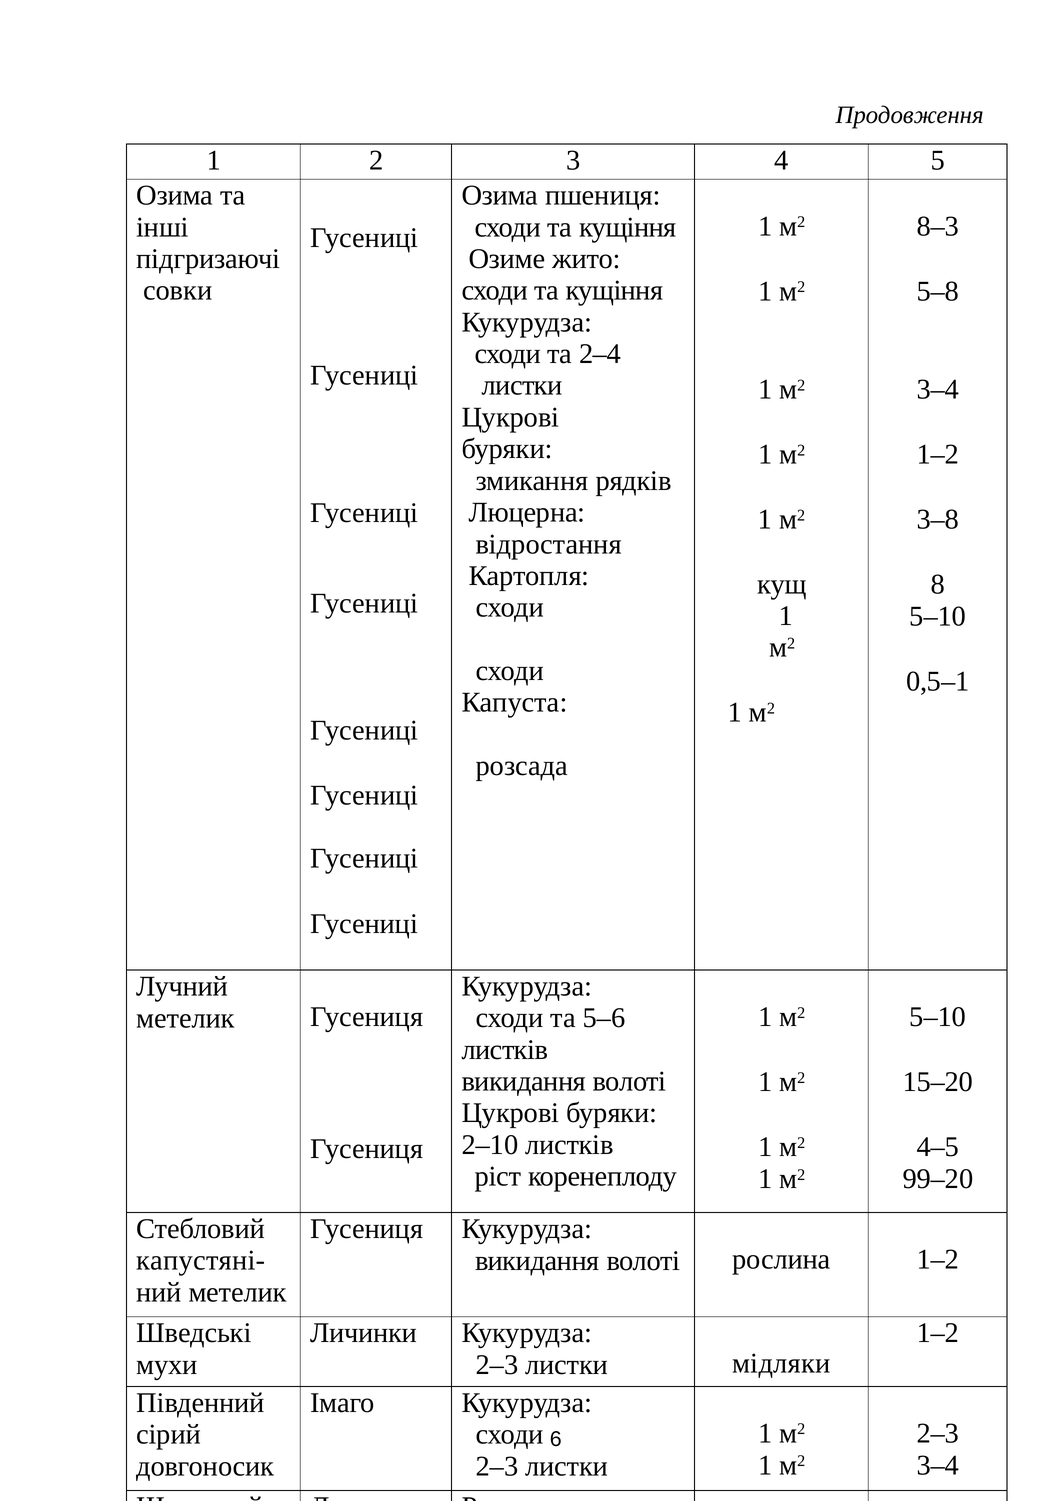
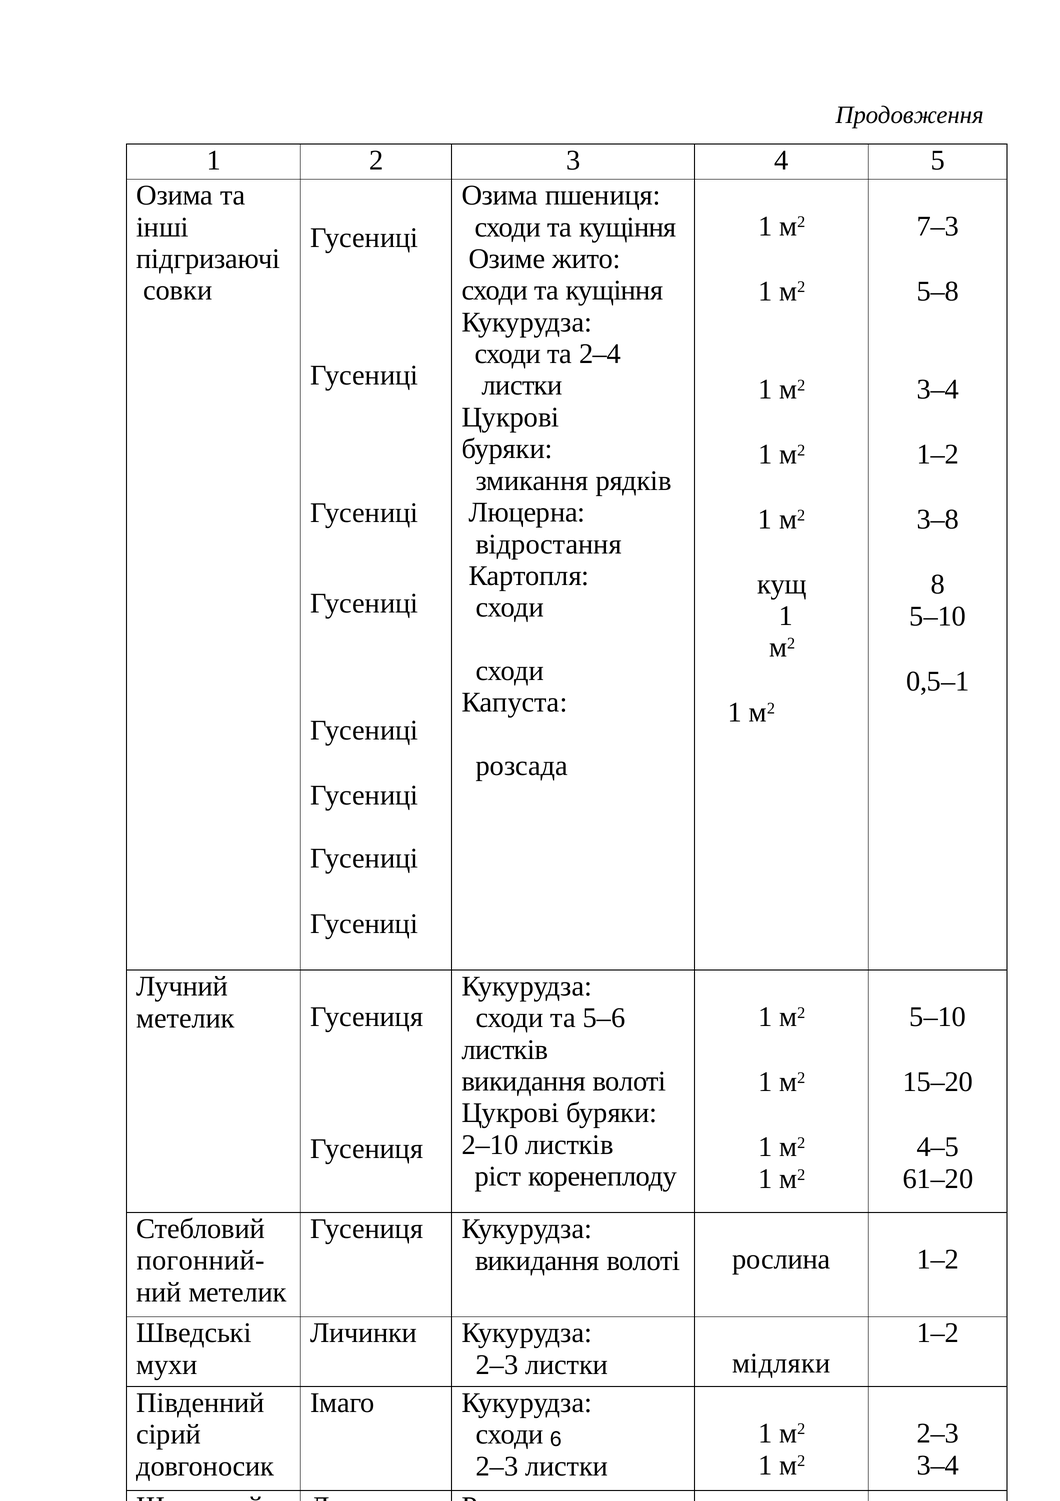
8–3: 8–3 -> 7–3
99–20: 99–20 -> 61–20
капустяні-: капустяні- -> погонний-
